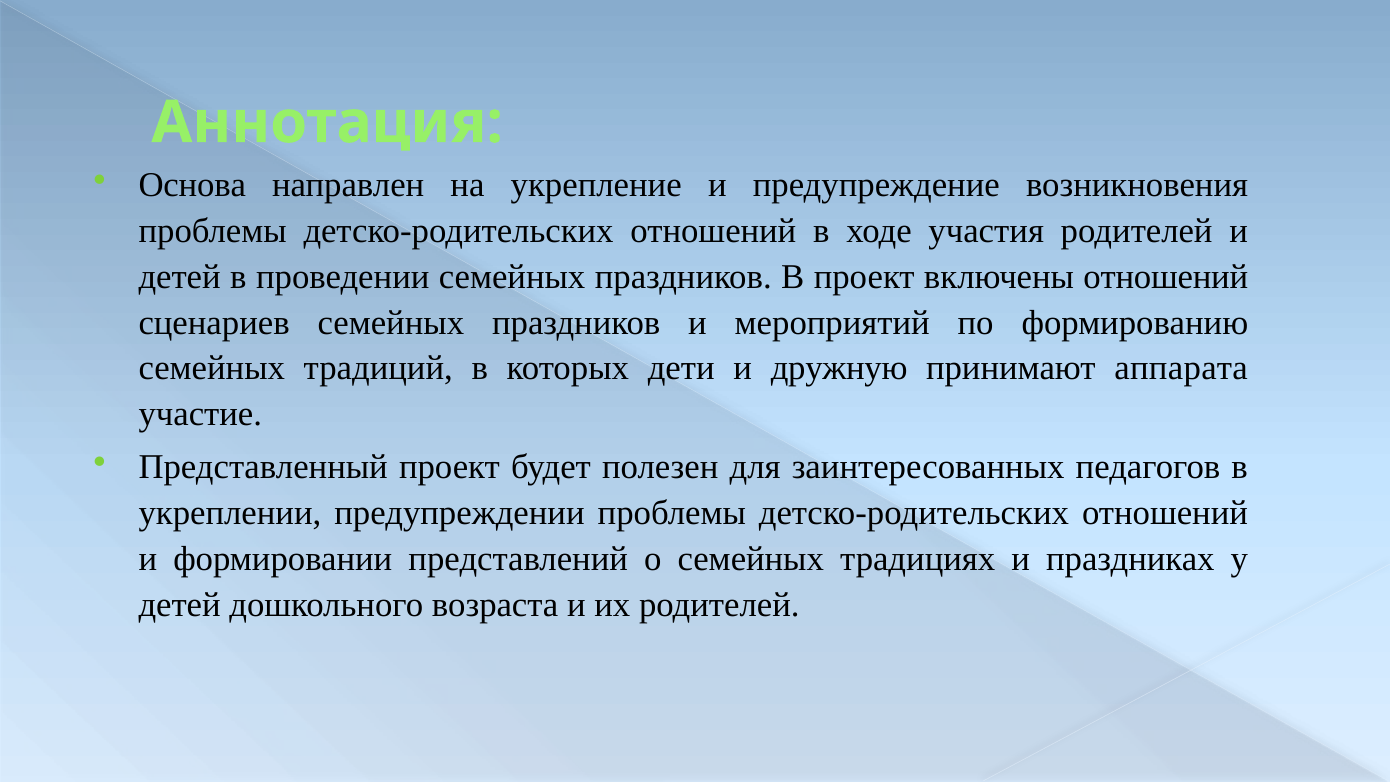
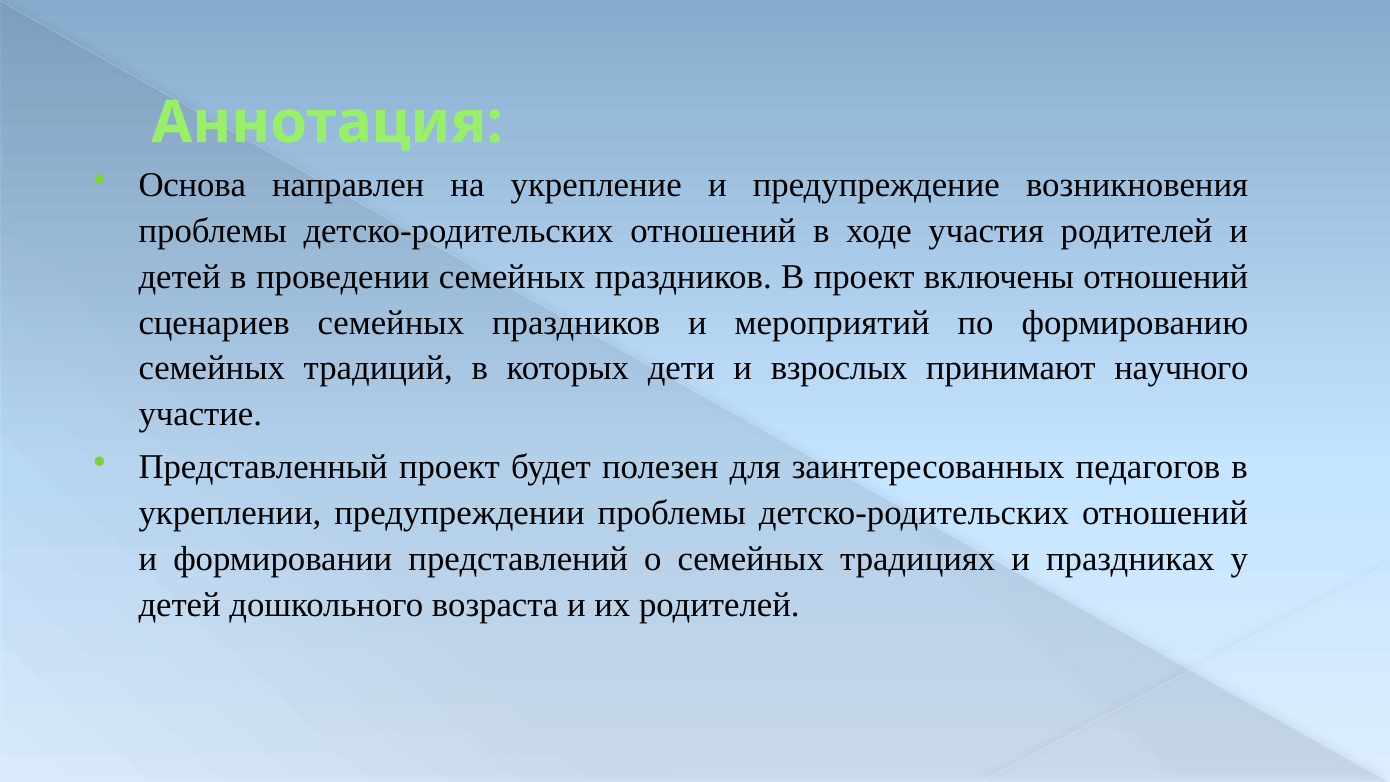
дружную: дружную -> взрослых
аппарата: аппарата -> научного
